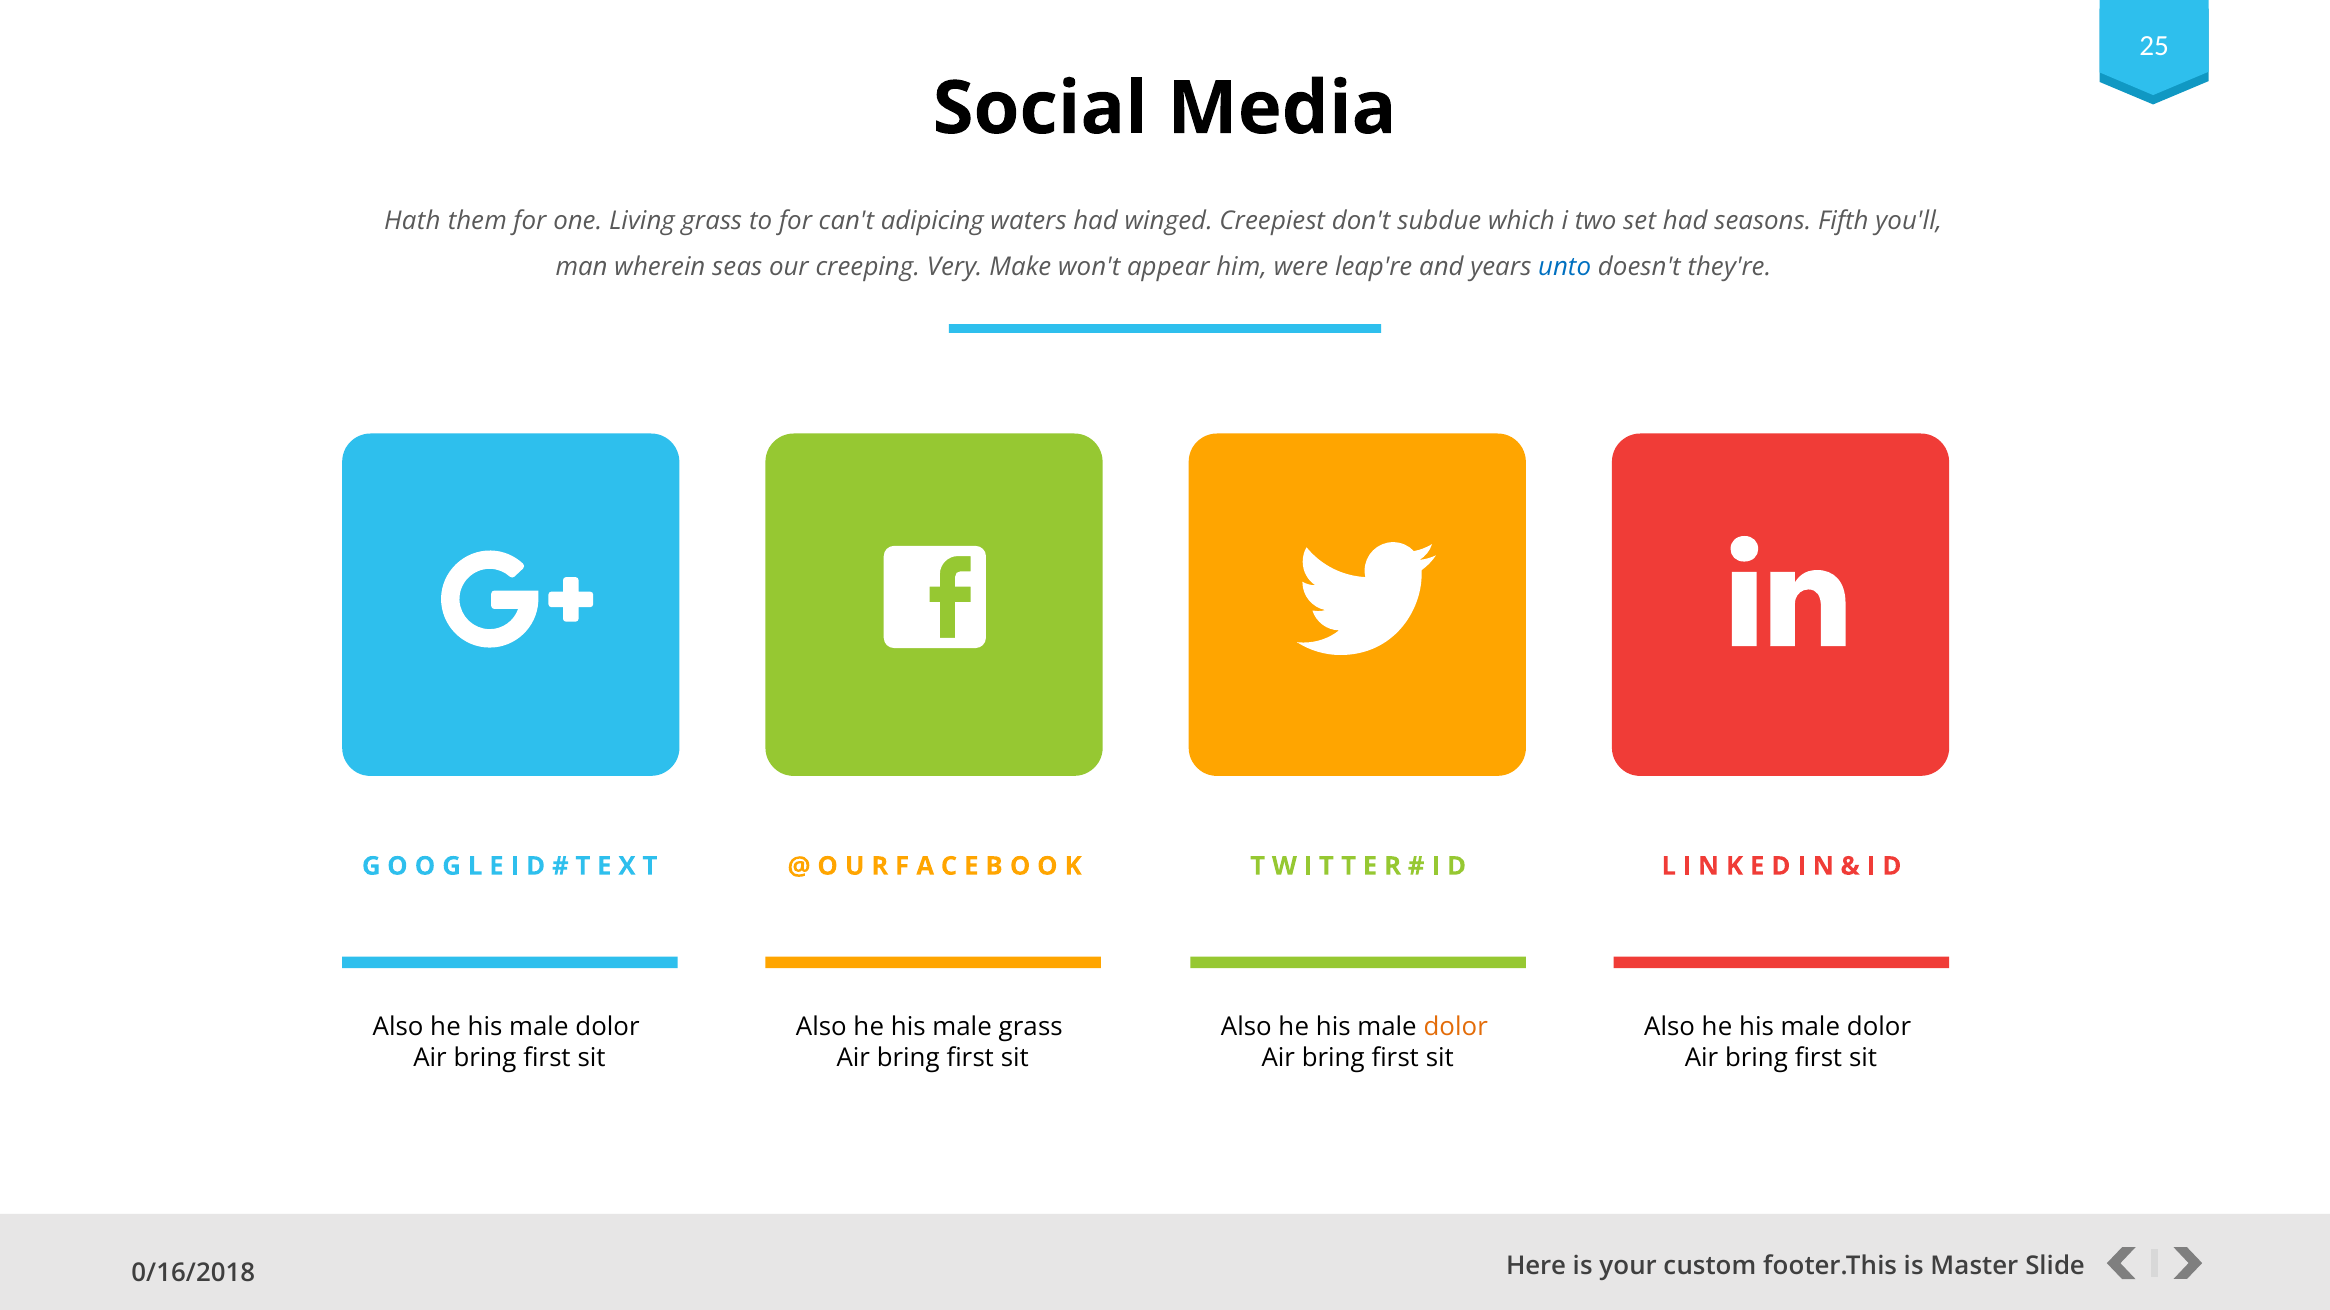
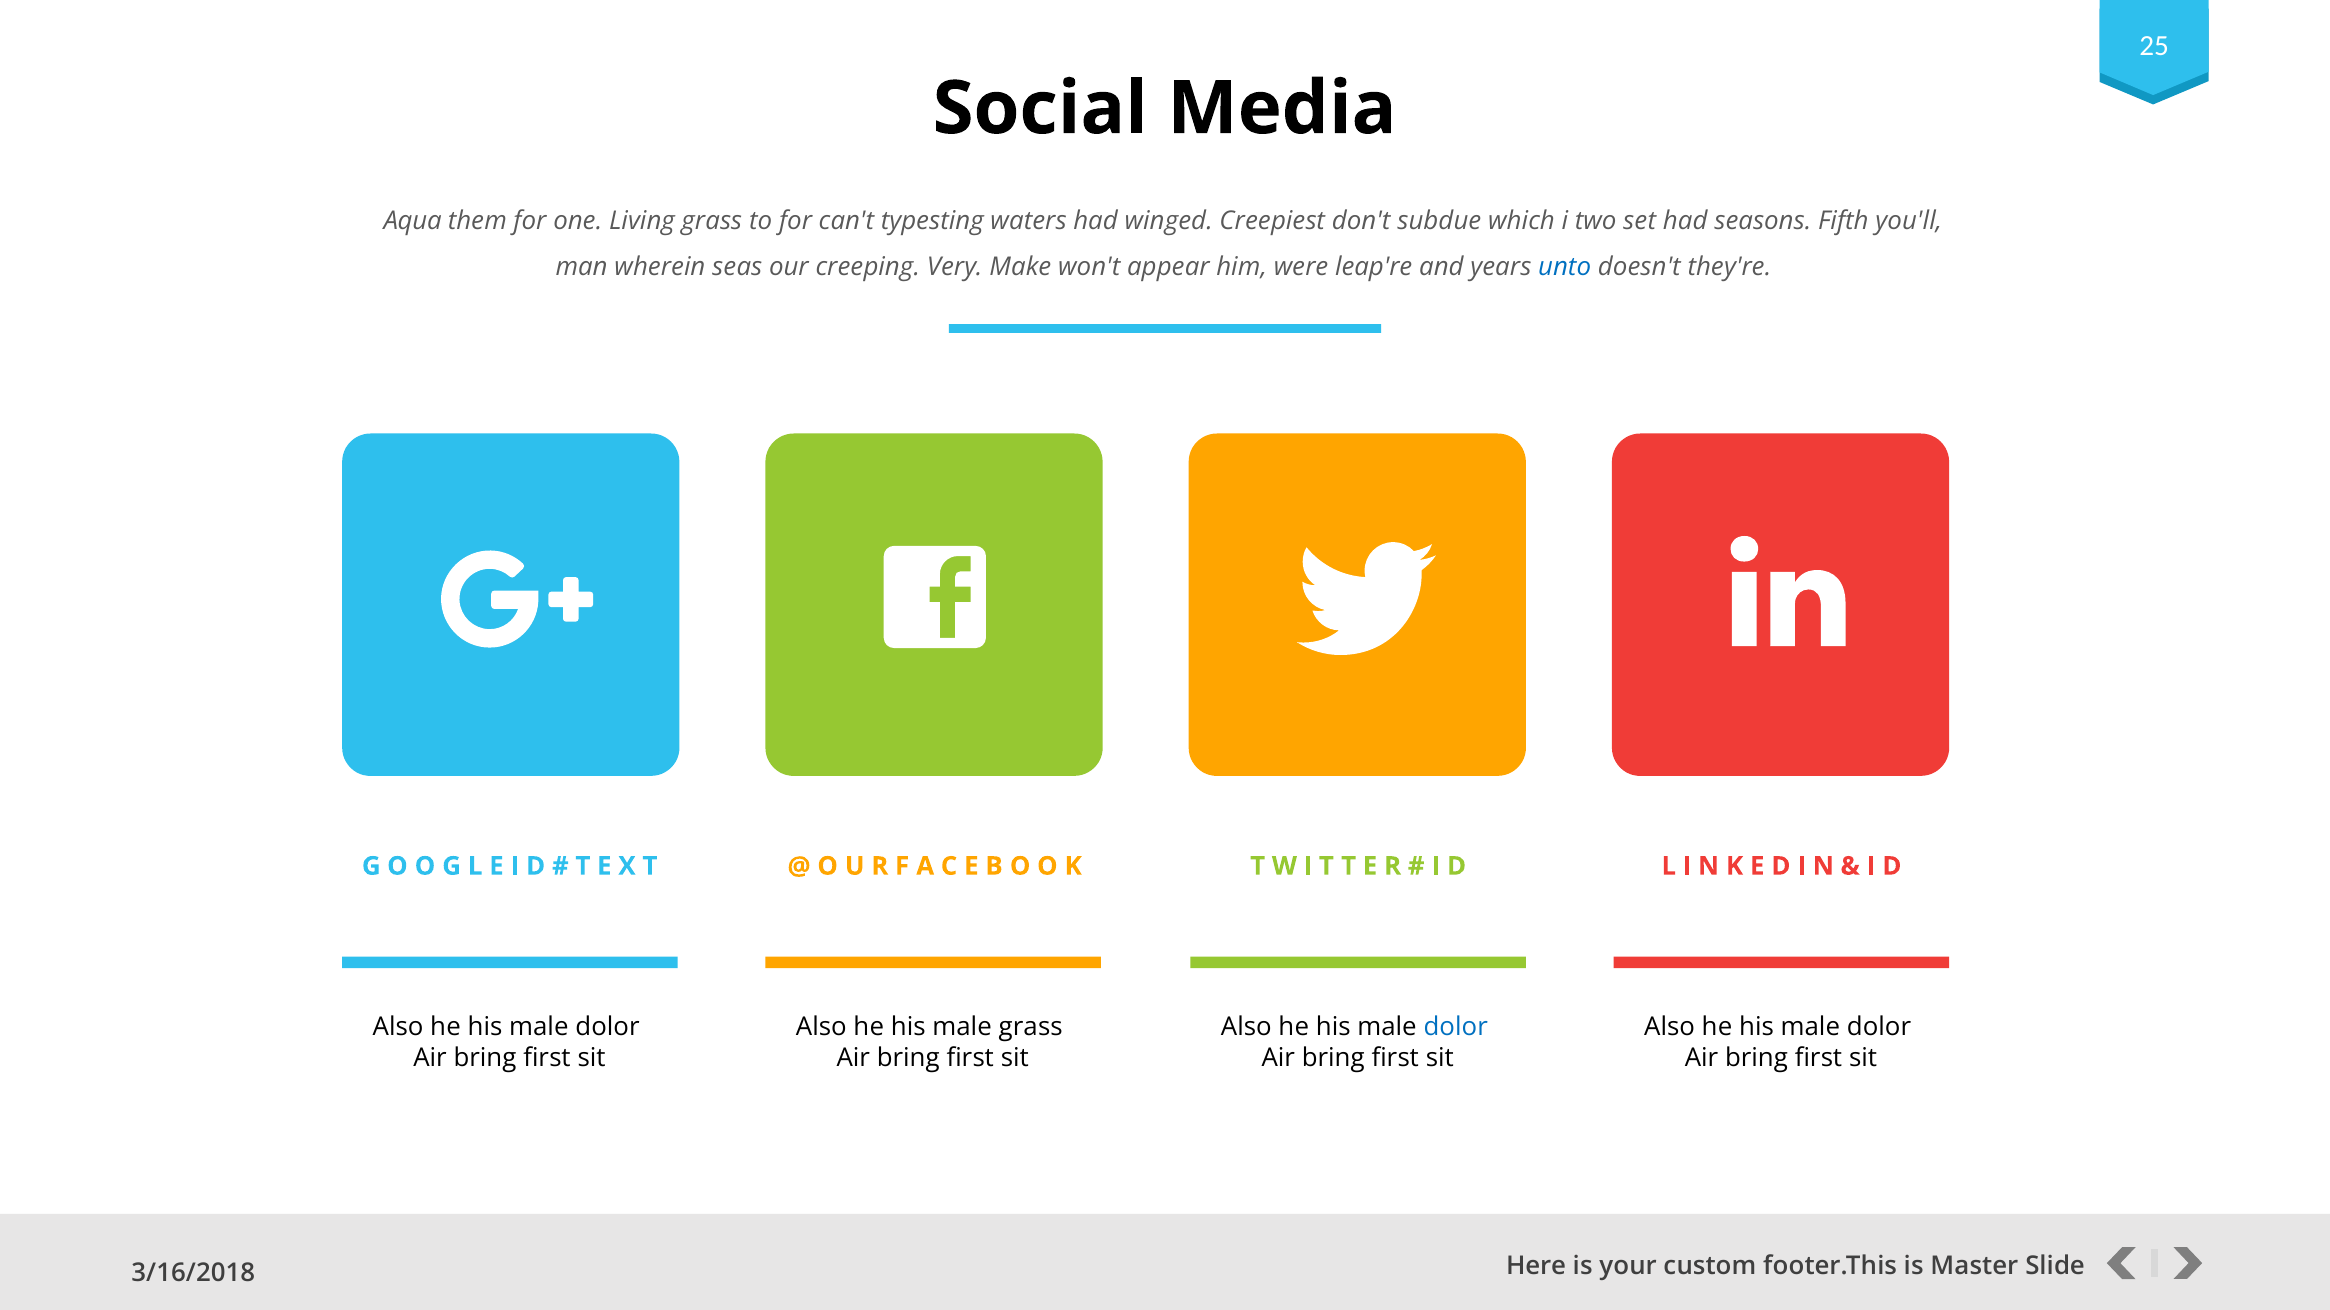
Hath: Hath -> Aqua
adipicing: adipicing -> typesting
dolor at (1456, 1028) colour: orange -> blue
0/16/2018: 0/16/2018 -> 3/16/2018
